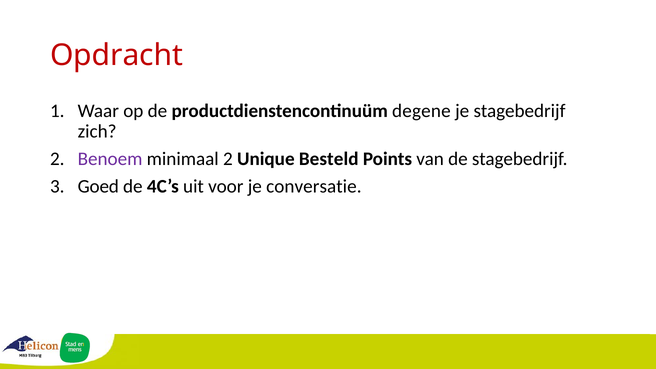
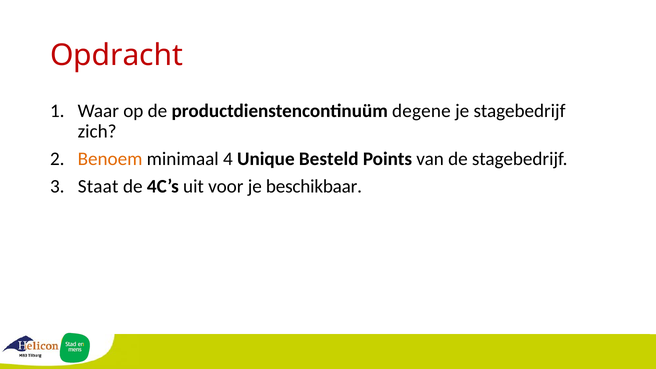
Benoem colour: purple -> orange
minimaal 2: 2 -> 4
Goed: Goed -> Staat
conversatie: conversatie -> beschikbaar
